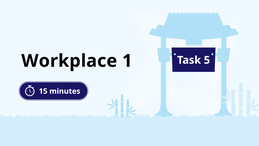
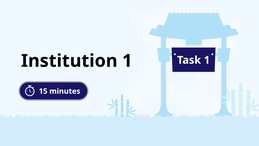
Workplace: Workplace -> Institution
Task 5: 5 -> 1
